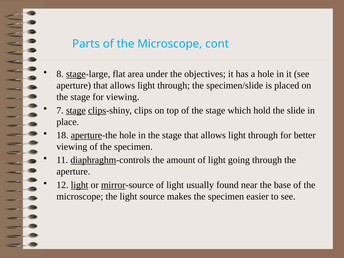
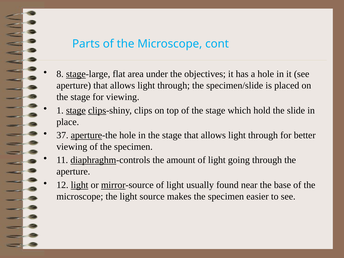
7: 7 -> 1
18: 18 -> 37
